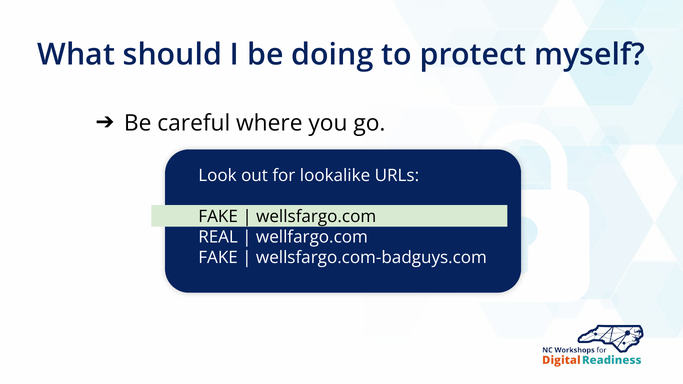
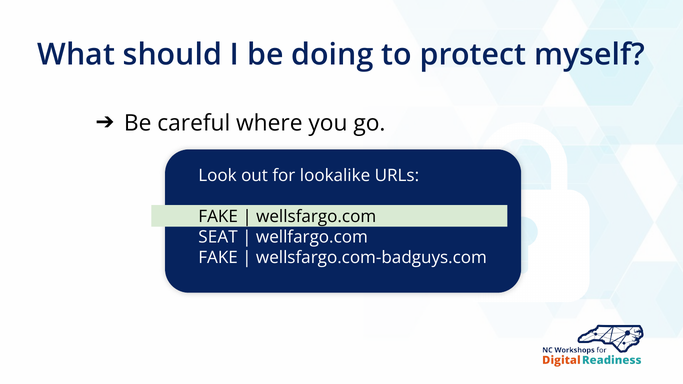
REAL: REAL -> SEAT
